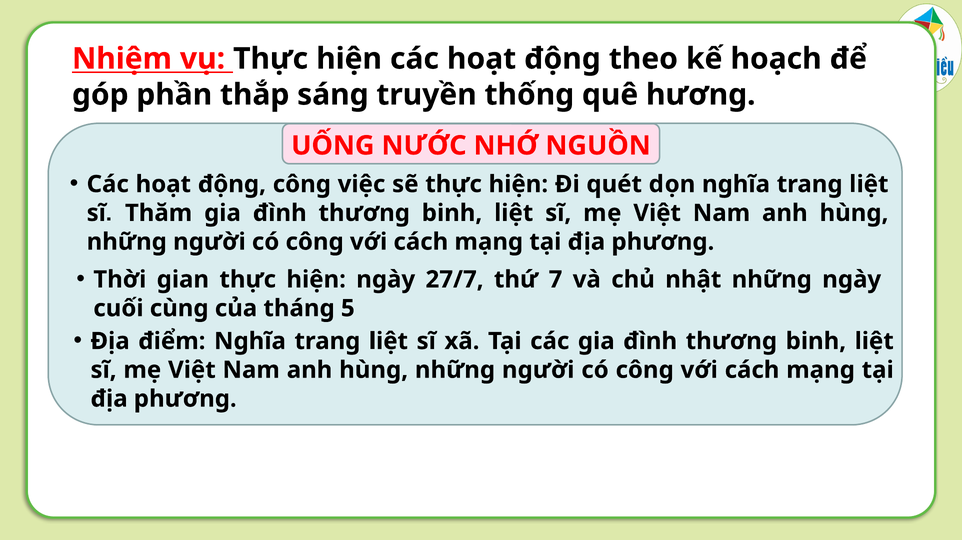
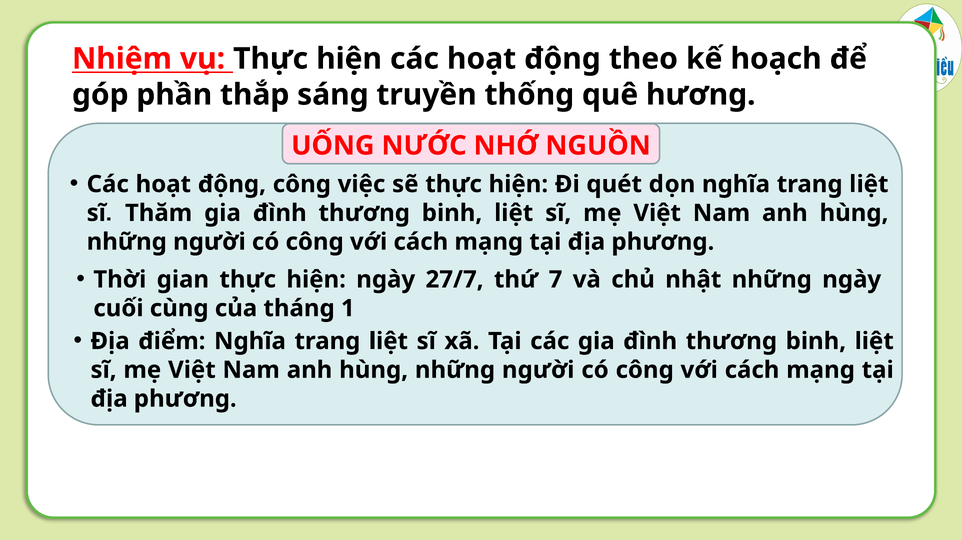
5: 5 -> 1
